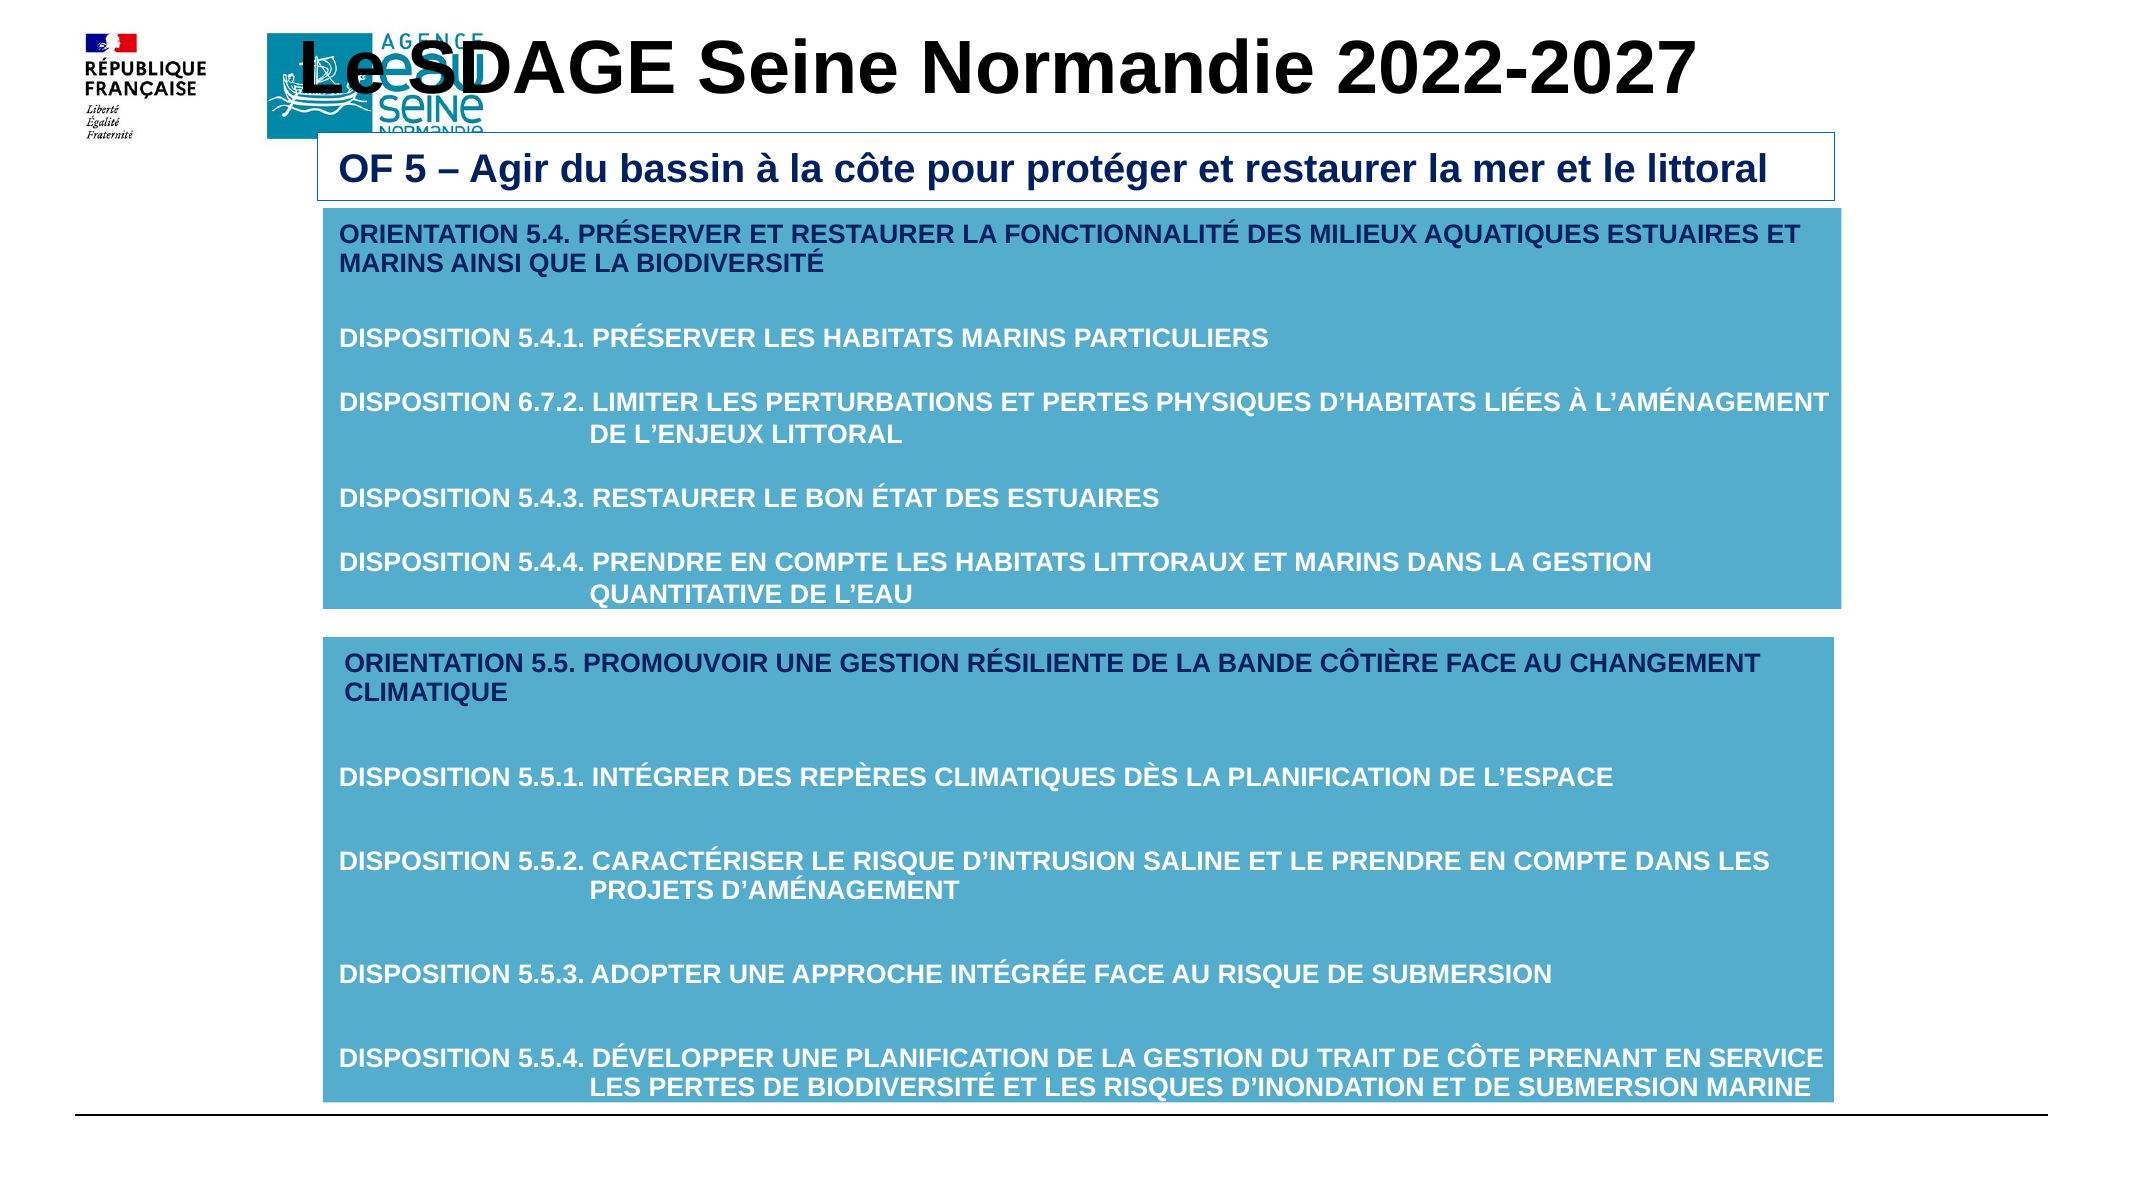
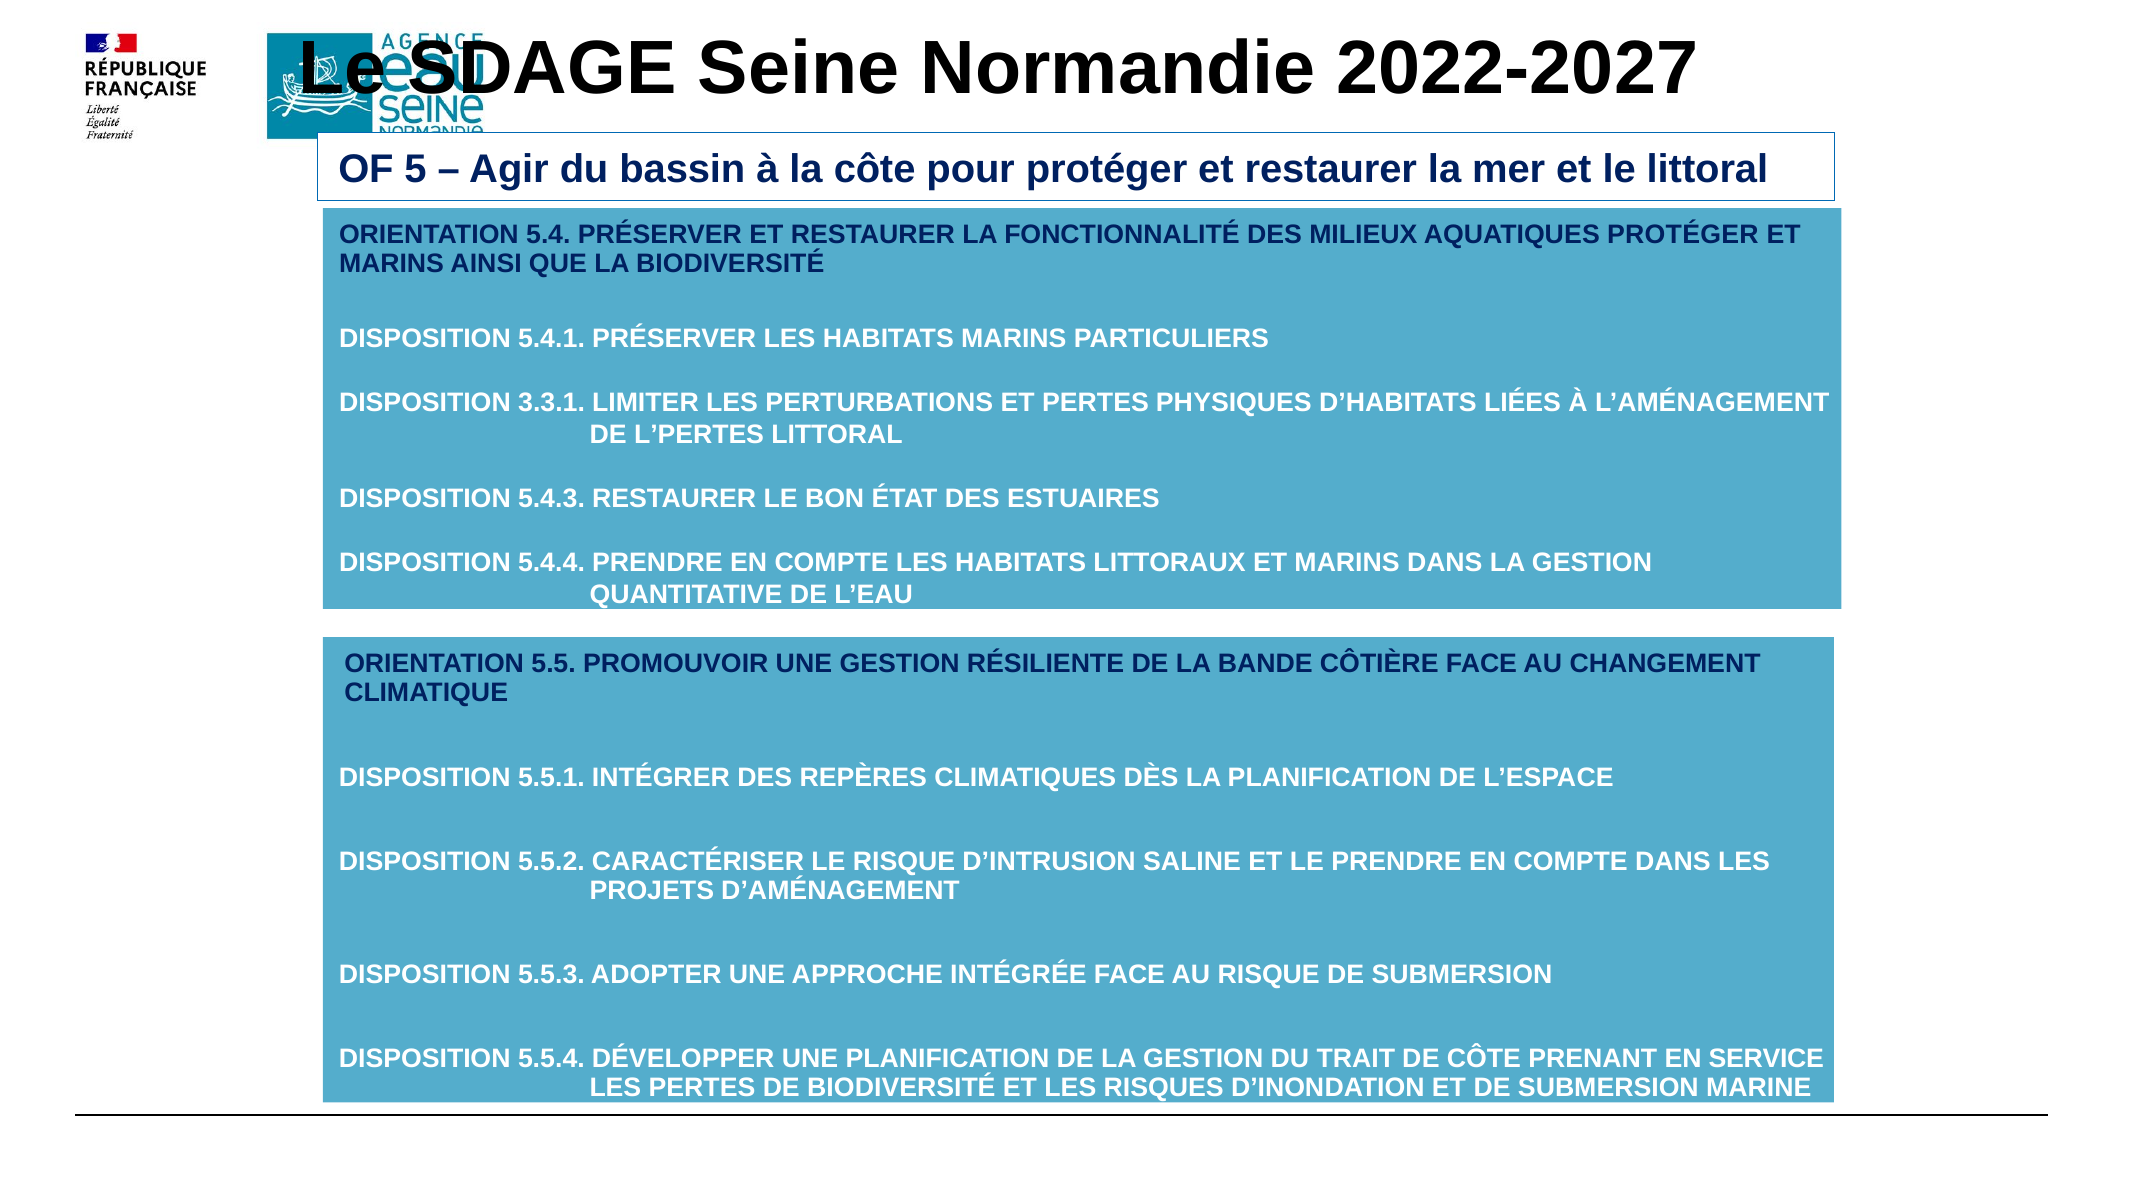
AQUATIQUES ESTUAIRES: ESTUAIRES -> PROTÉGER
6.7.2: 6.7.2 -> 3.3.1
L’ENJEUX: L’ENJEUX -> L’PERTES
